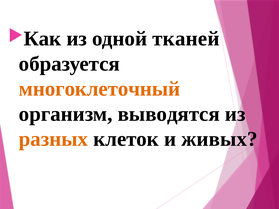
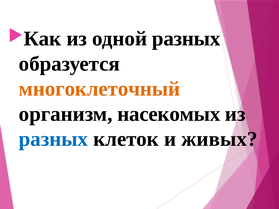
одной тканей: тканей -> разных
выводятся: выводятся -> насекомых
разных at (53, 139) colour: orange -> blue
